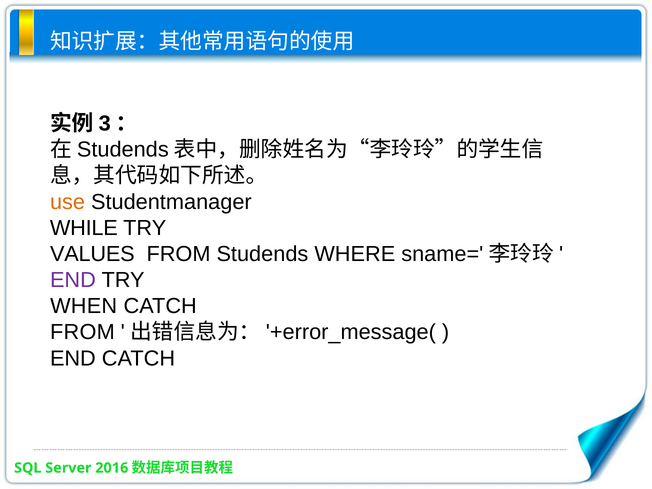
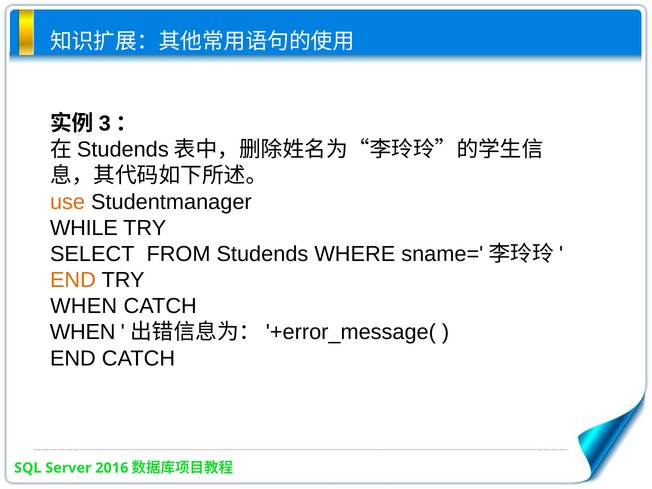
VALUES: VALUES -> SELECT
END at (73, 280) colour: purple -> orange
FROM at (82, 332): FROM -> WHEN
